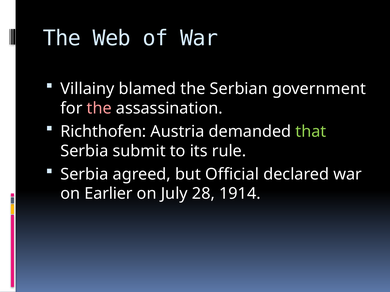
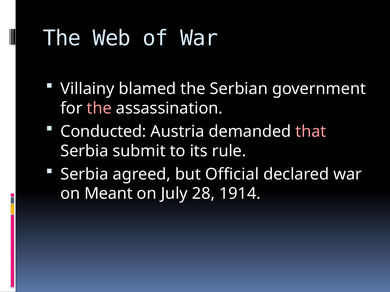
Richthofen: Richthofen -> Conducted
that colour: light green -> pink
Earlier: Earlier -> Meant
